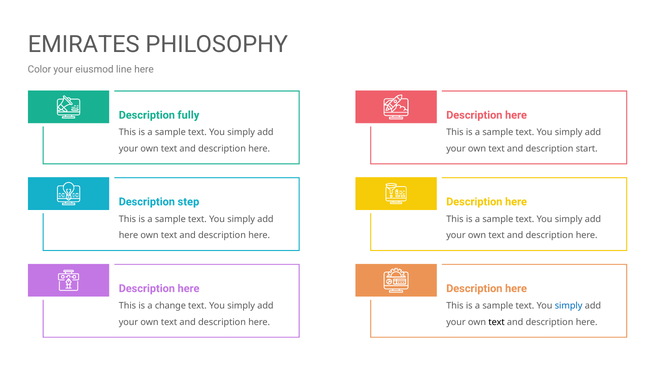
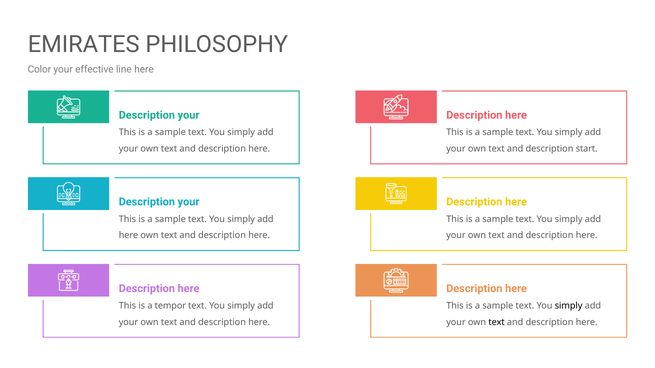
eiusmod: eiusmod -> effective
fully at (188, 115): fully -> your
step at (188, 202): step -> your
change: change -> tempor
simply at (569, 306) colour: blue -> black
